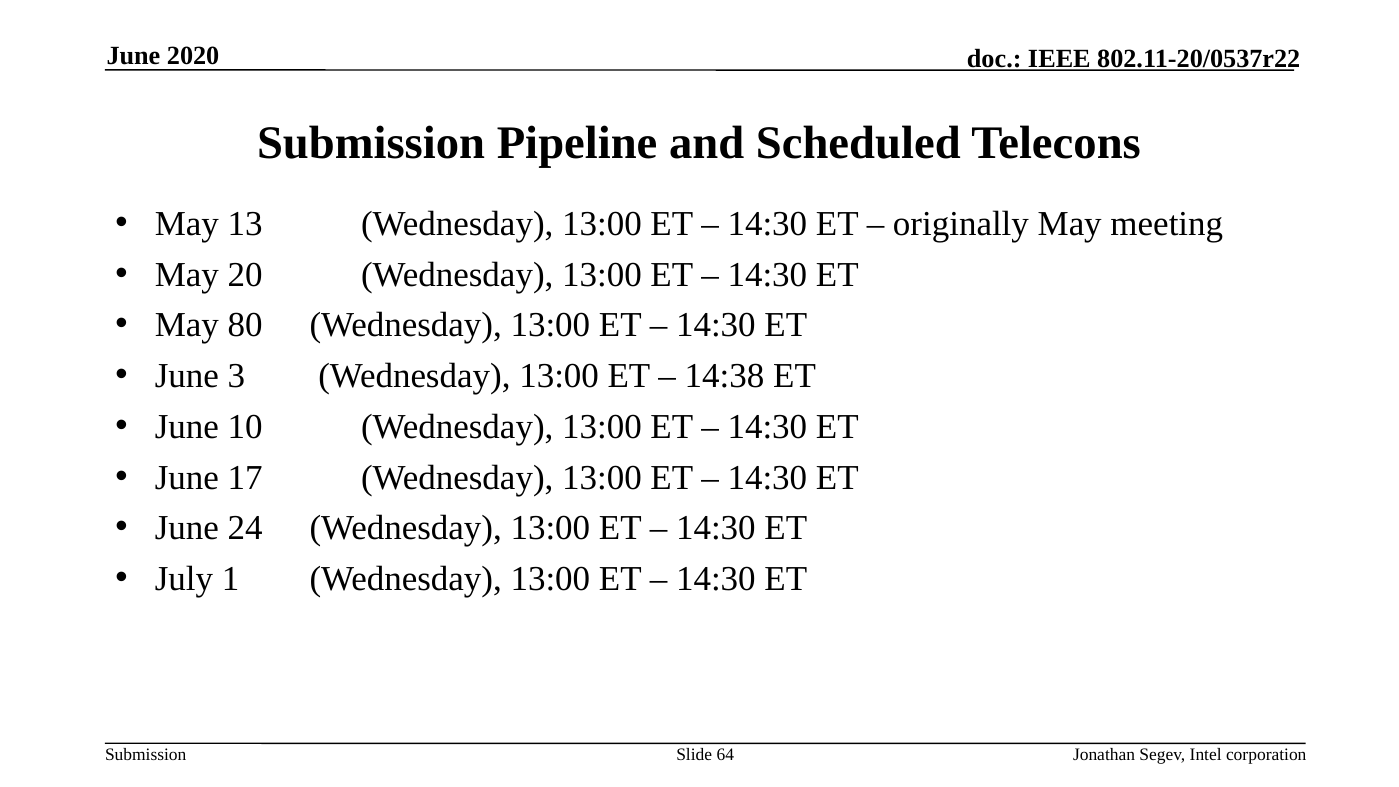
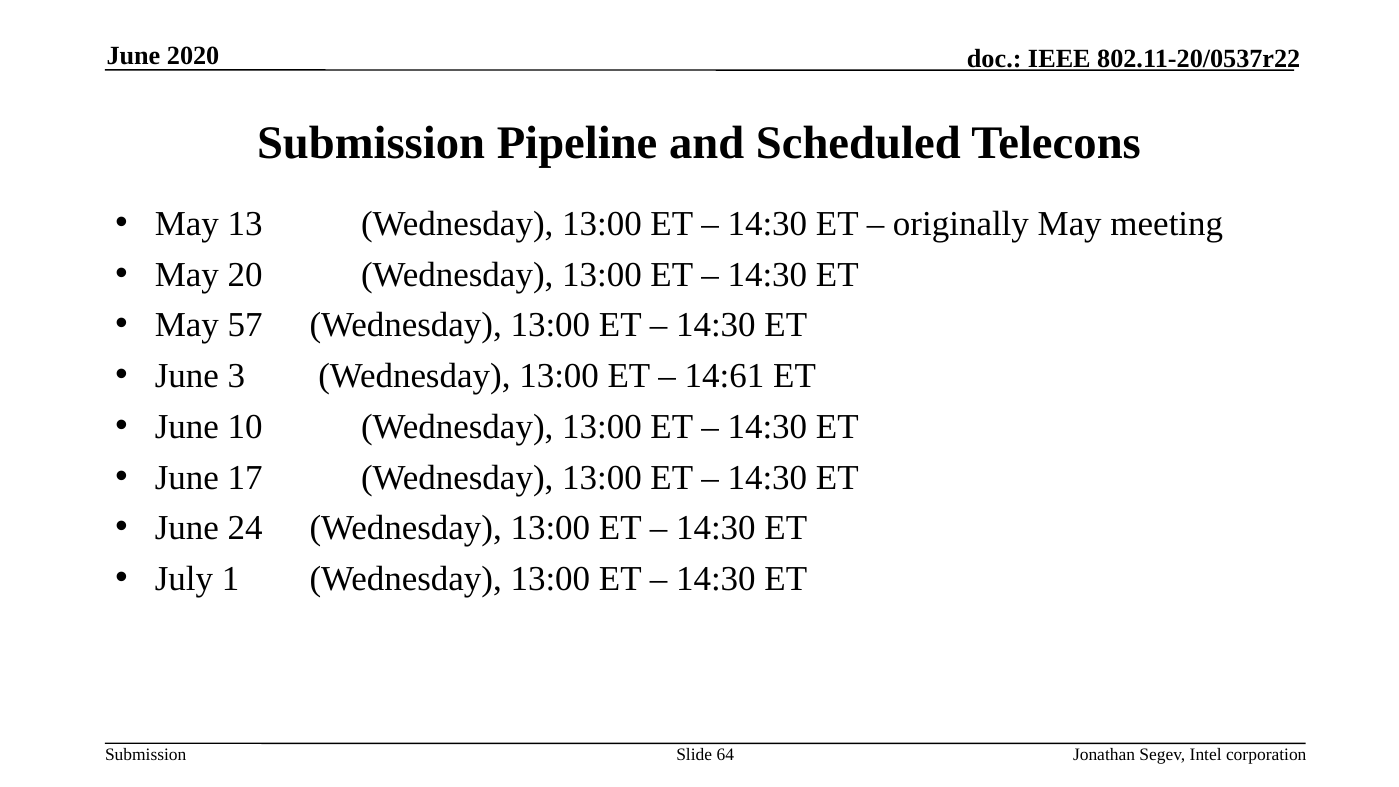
80: 80 -> 57
14:38: 14:38 -> 14:61
